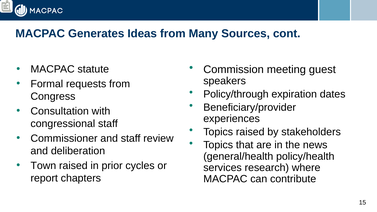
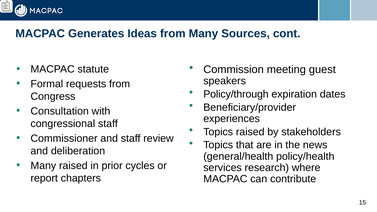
Town at (43, 166): Town -> Many
